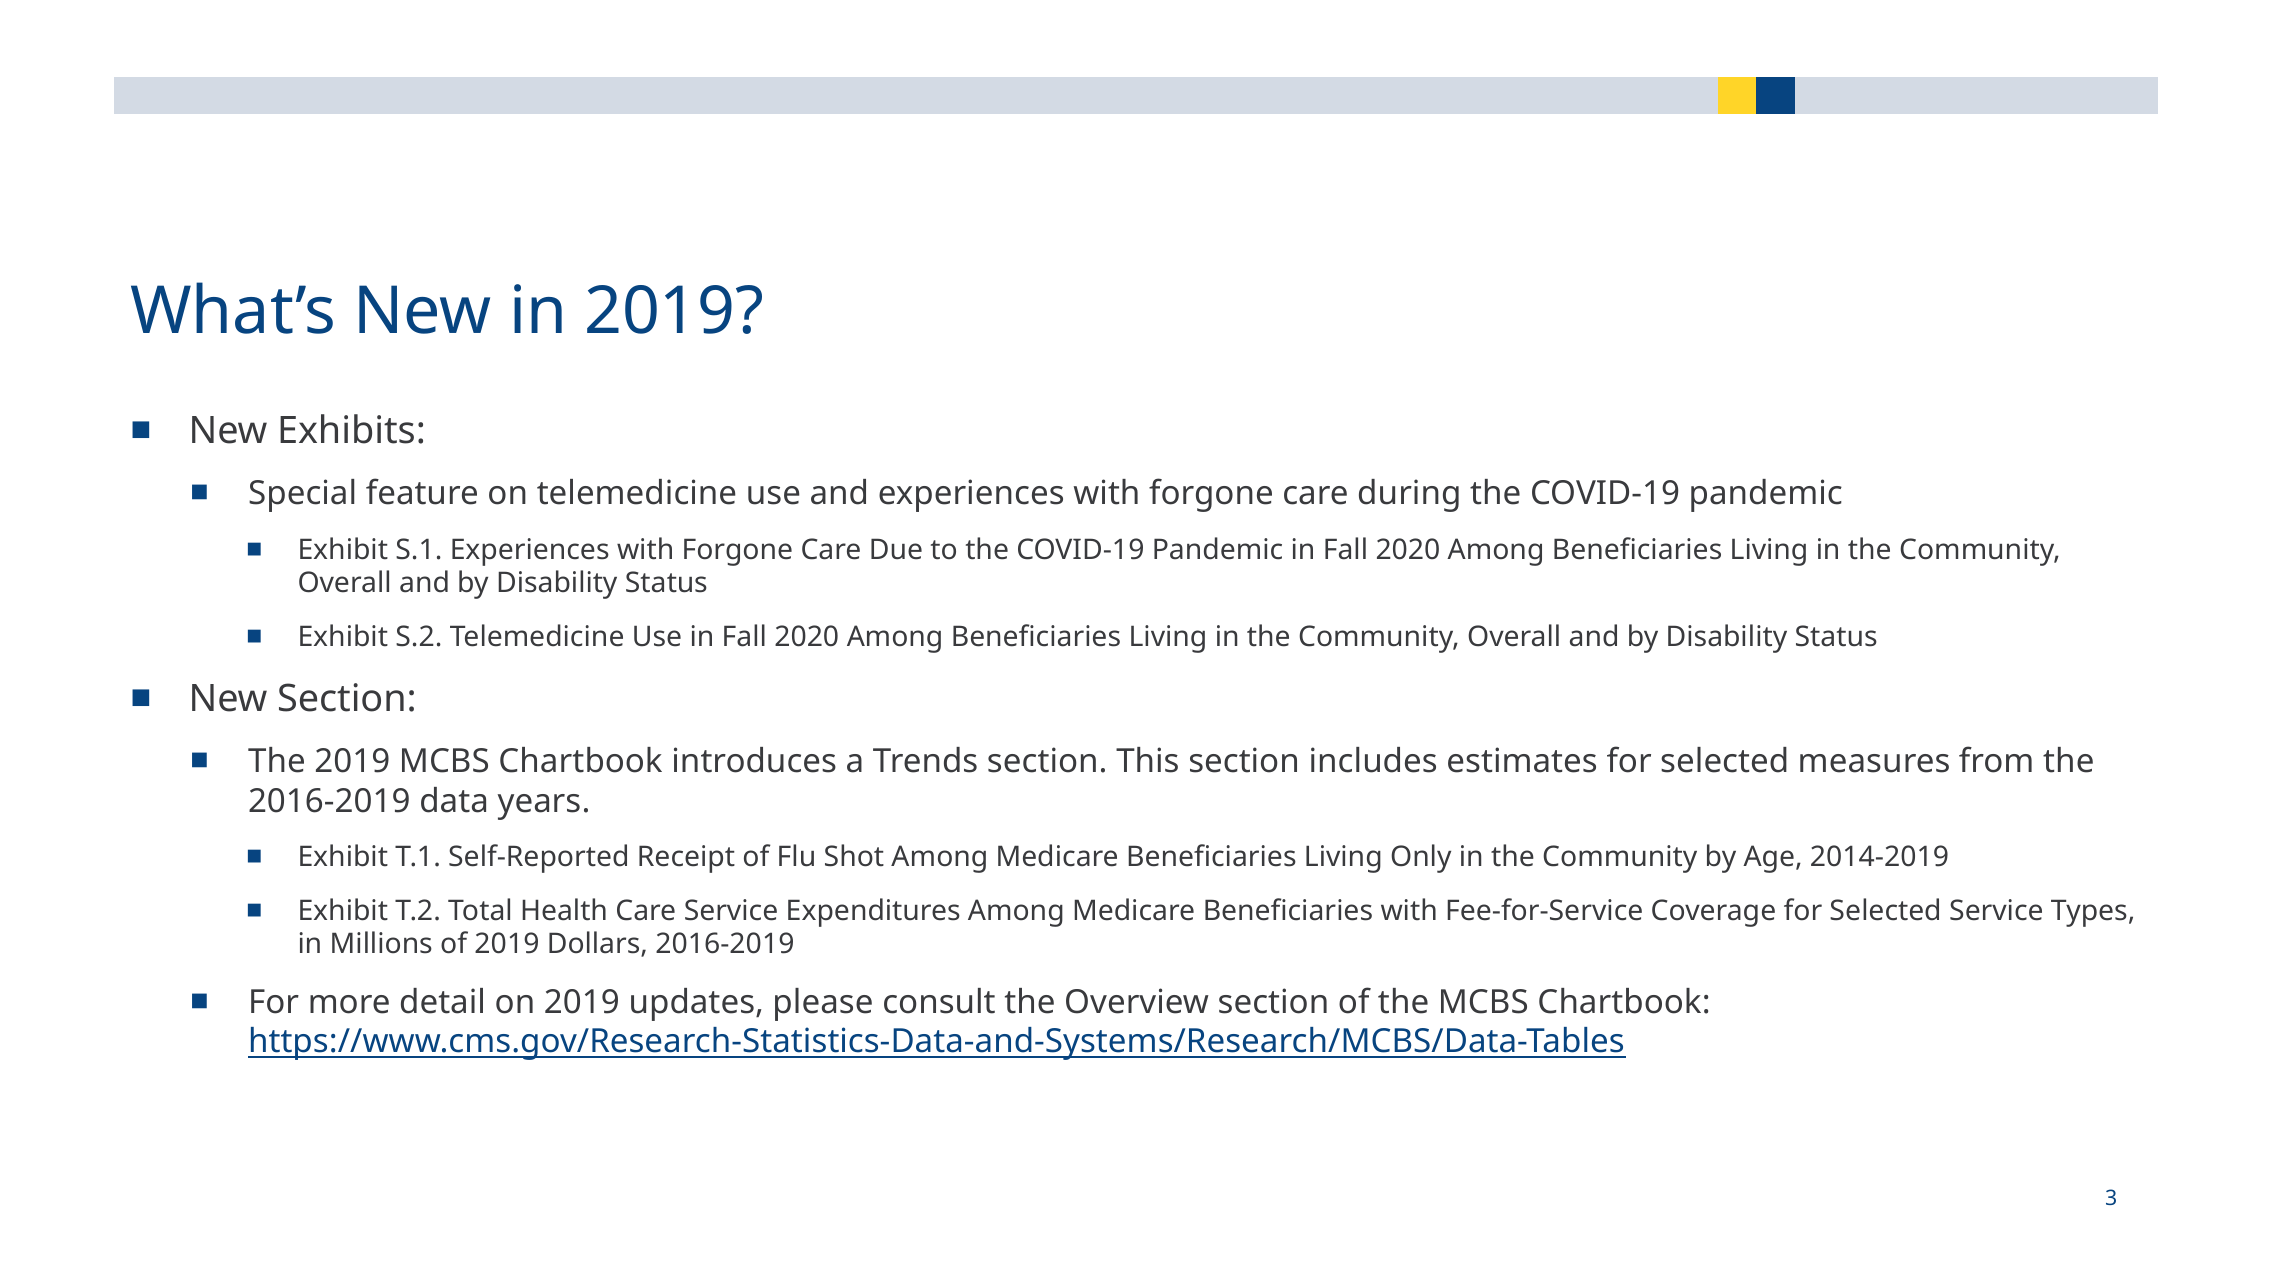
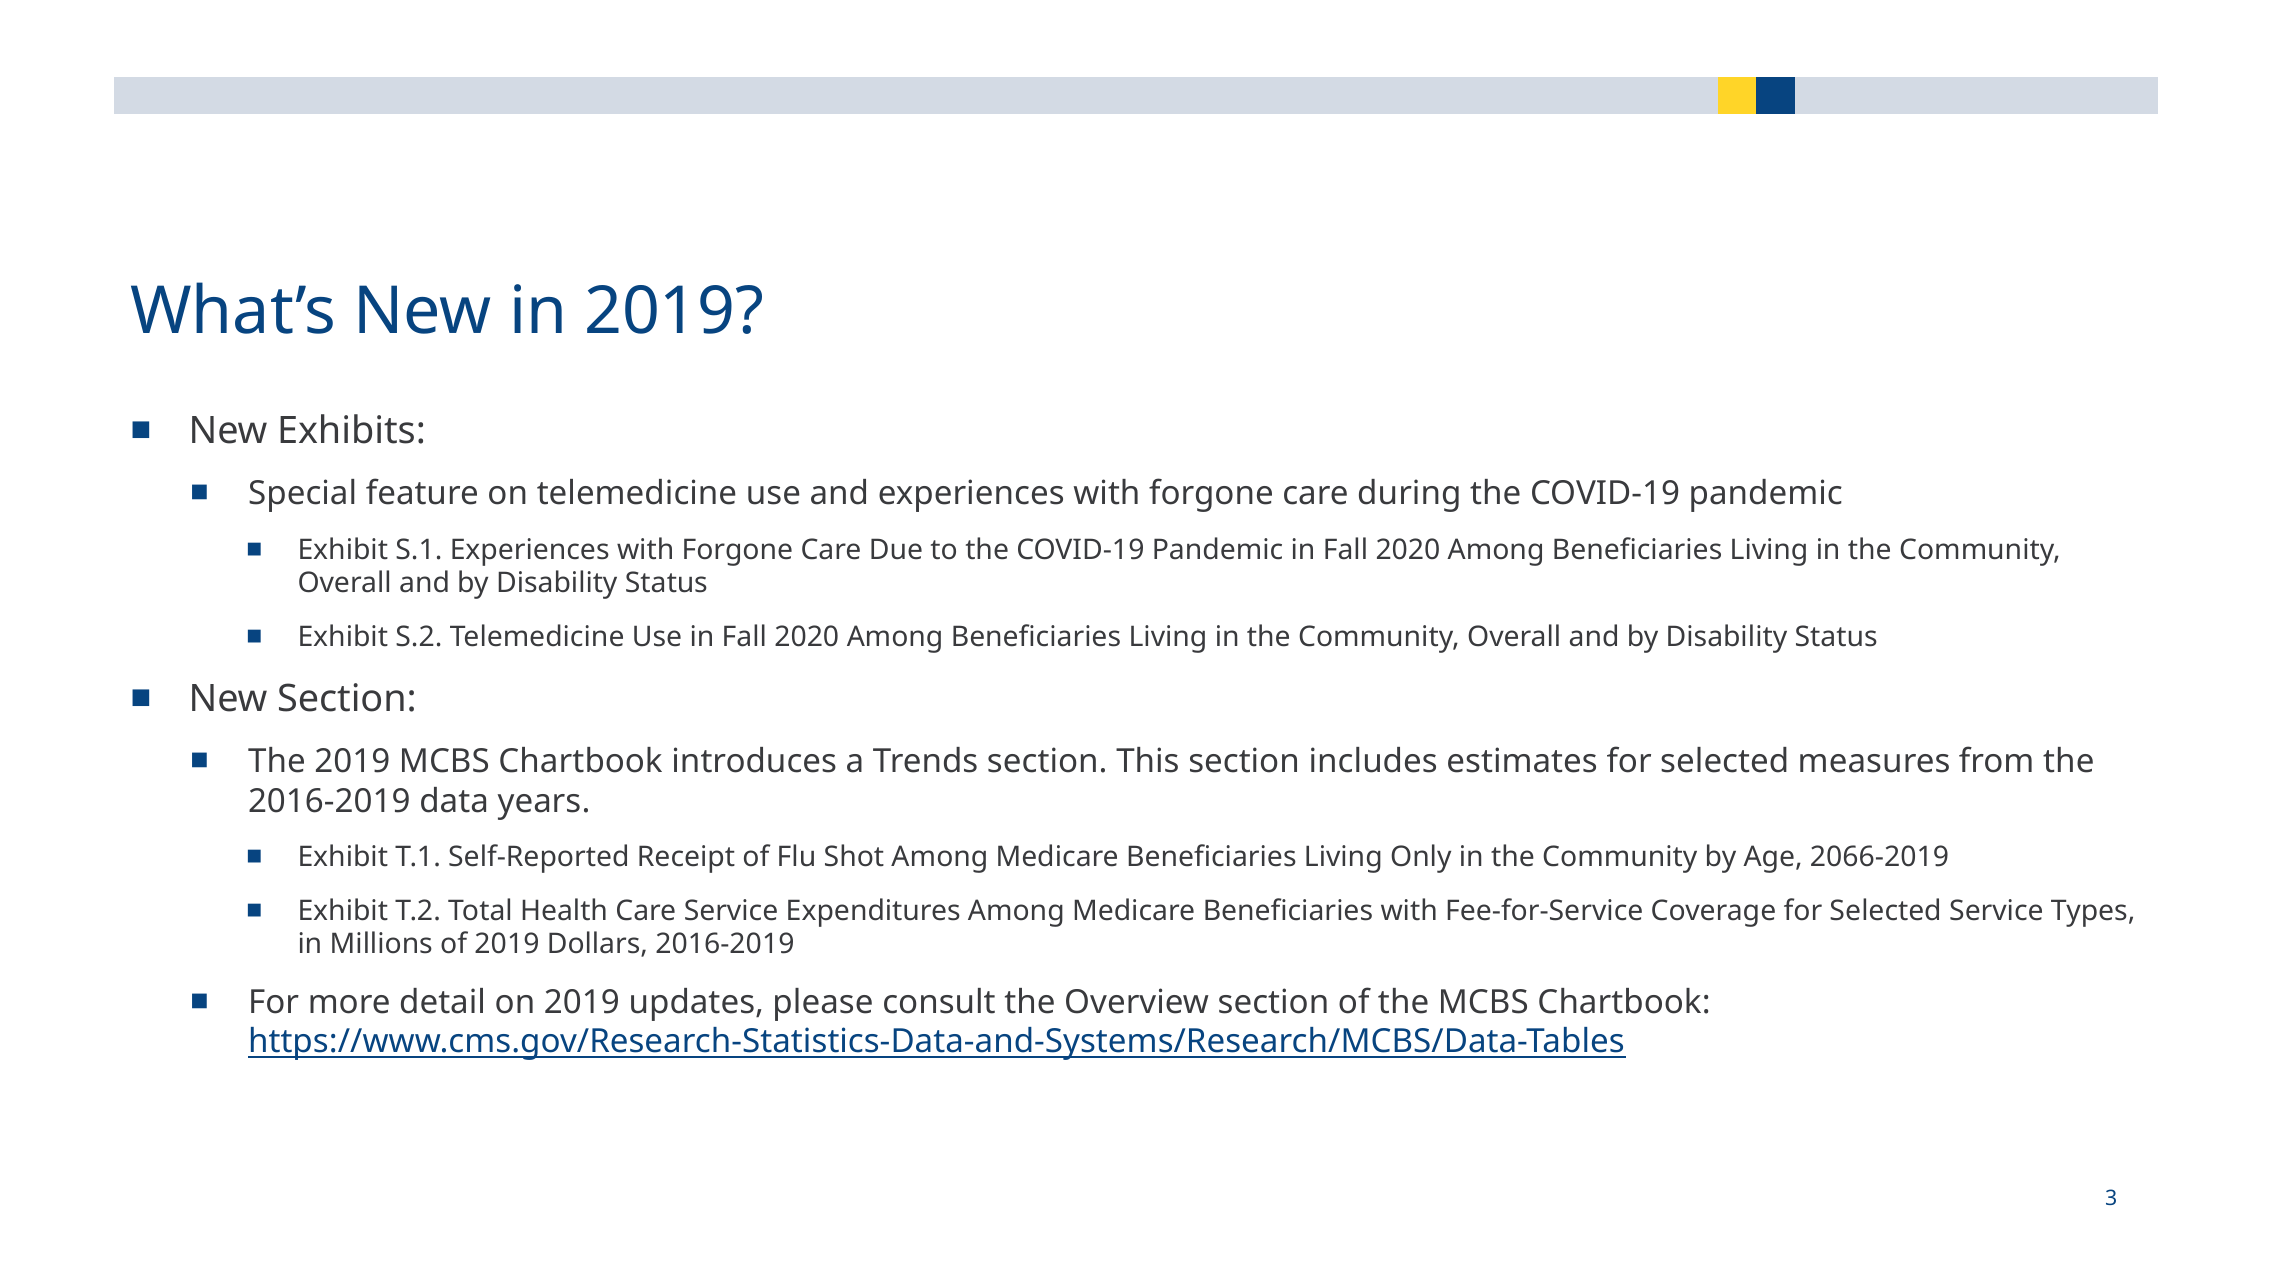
2014-2019: 2014-2019 -> 2066-2019
